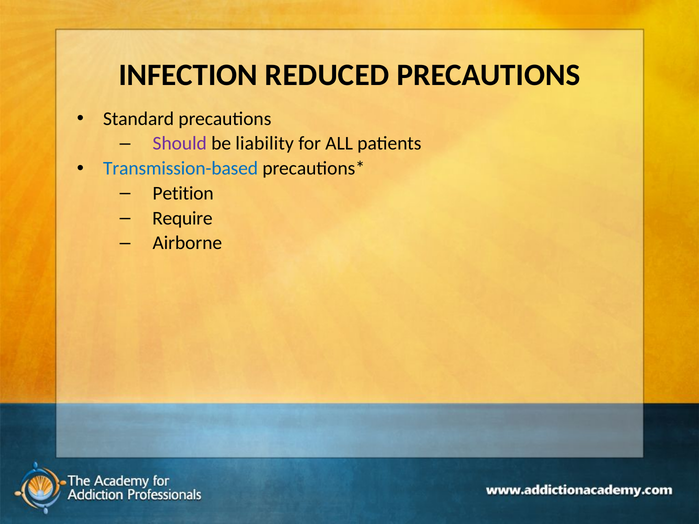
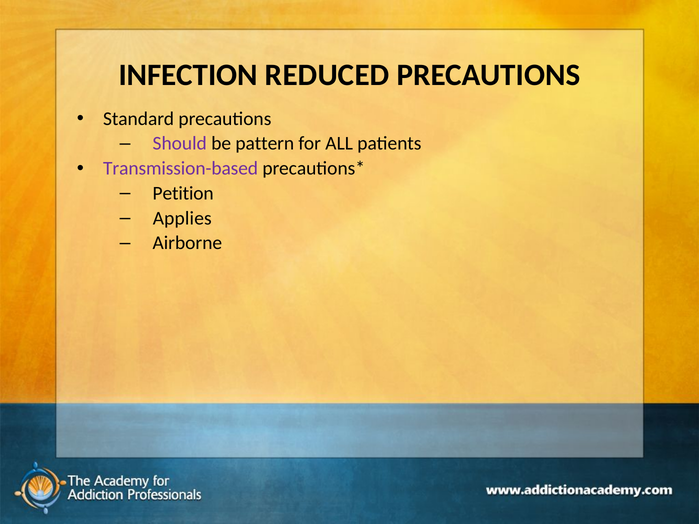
liability: liability -> pattern
Transmission-based colour: blue -> purple
Require: Require -> Applies
